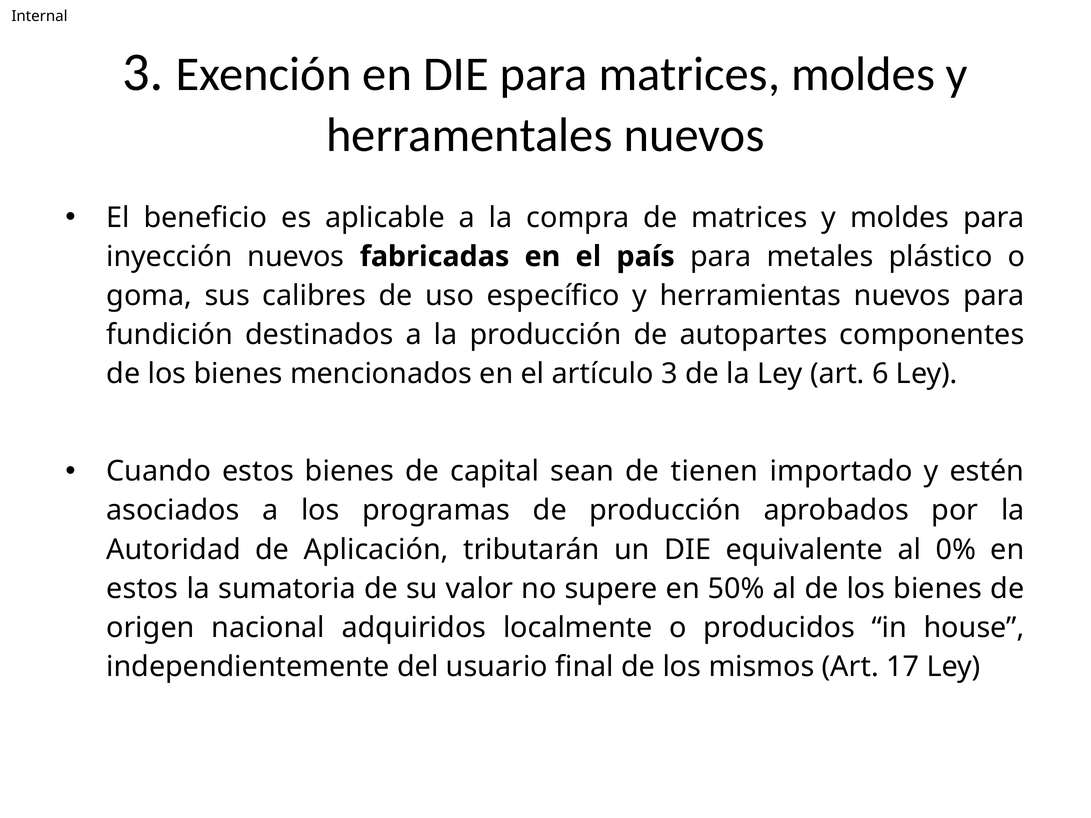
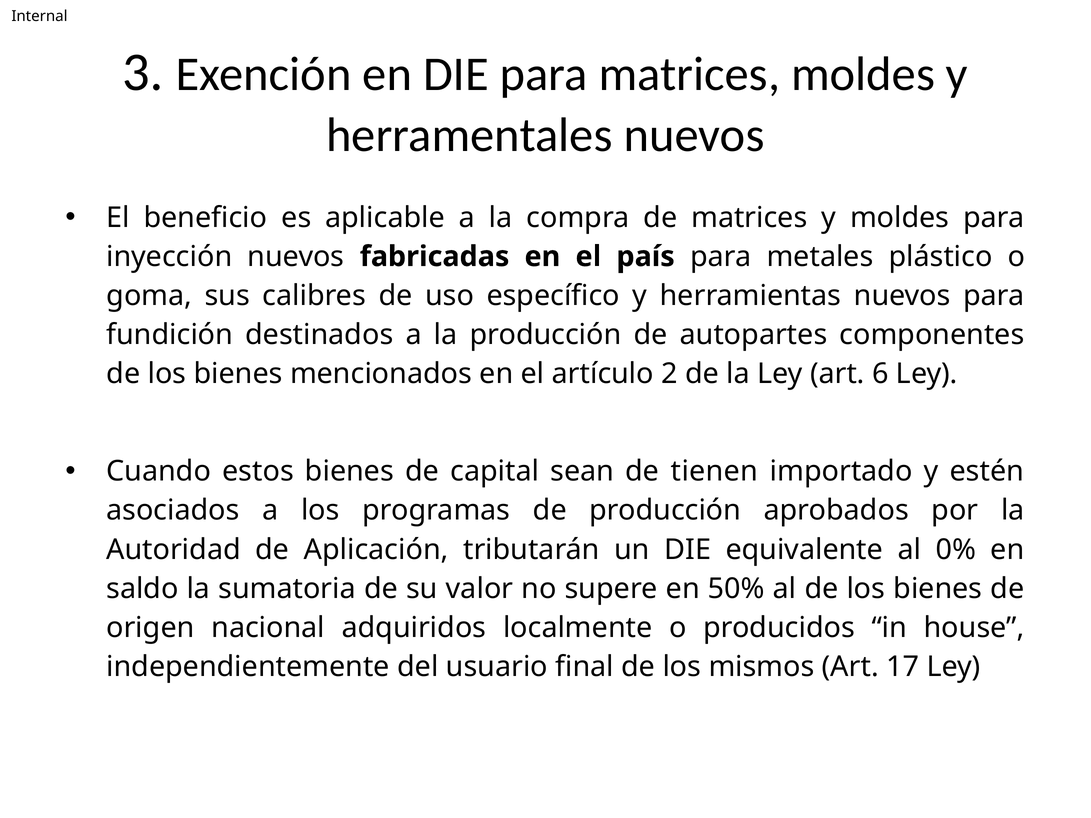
artículo 3: 3 -> 2
estos at (142, 589): estos -> saldo
